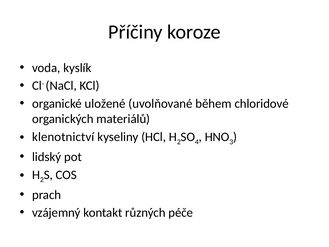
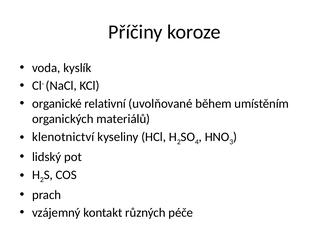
uložené: uložené -> relativní
chloridové: chloridové -> umístěním
